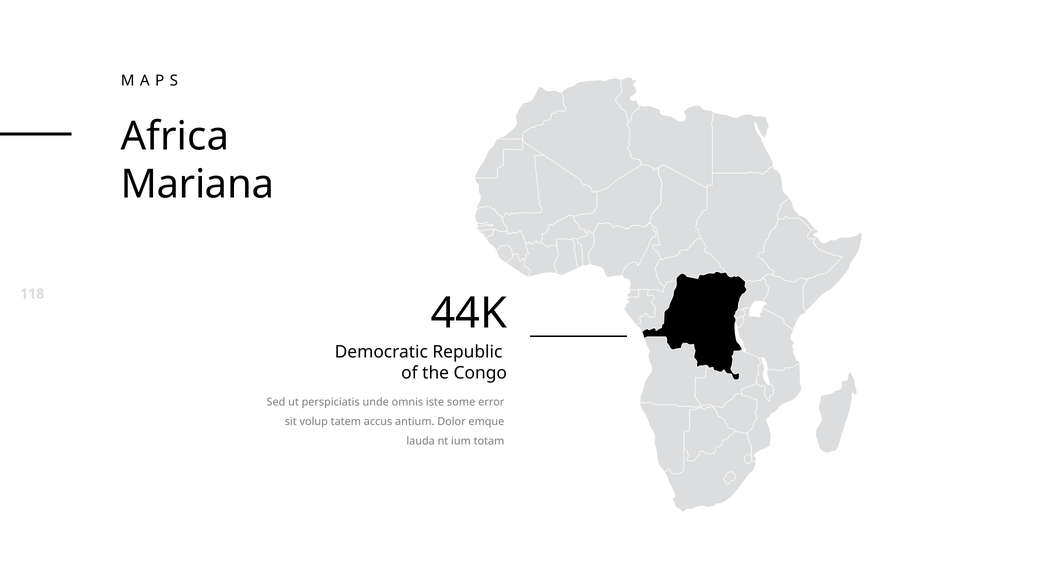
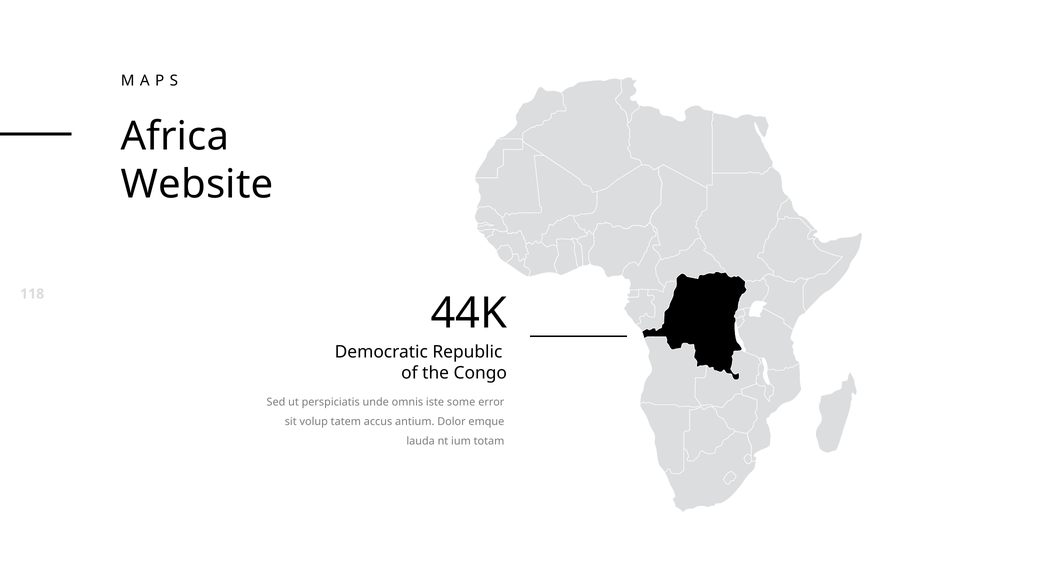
Mariana: Mariana -> Website
